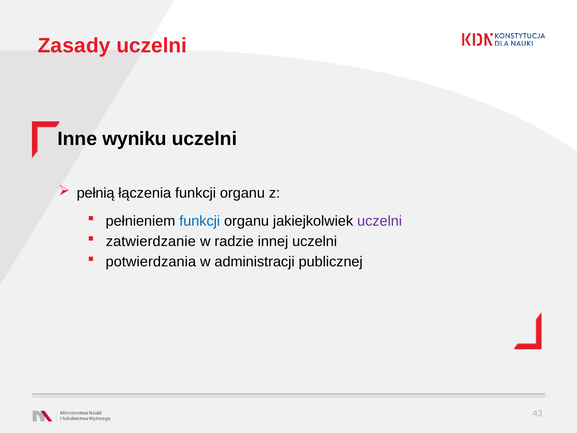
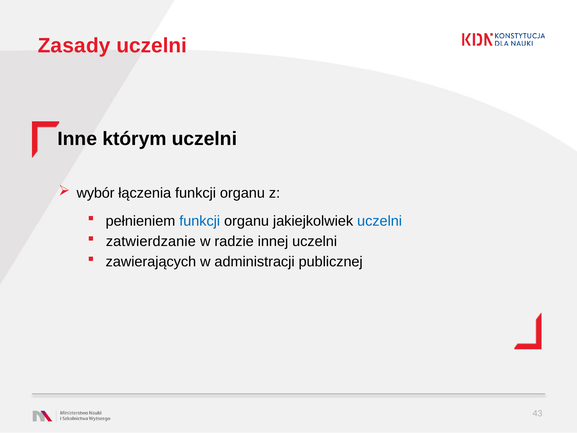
wyniku: wyniku -> którym
pełnią: pełnią -> wybór
uczelni at (380, 221) colour: purple -> blue
potwierdzania: potwierdzania -> zawierających
